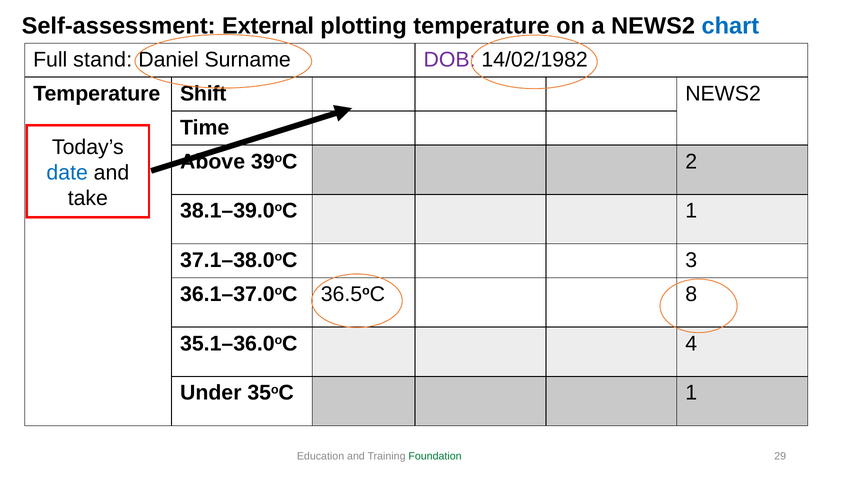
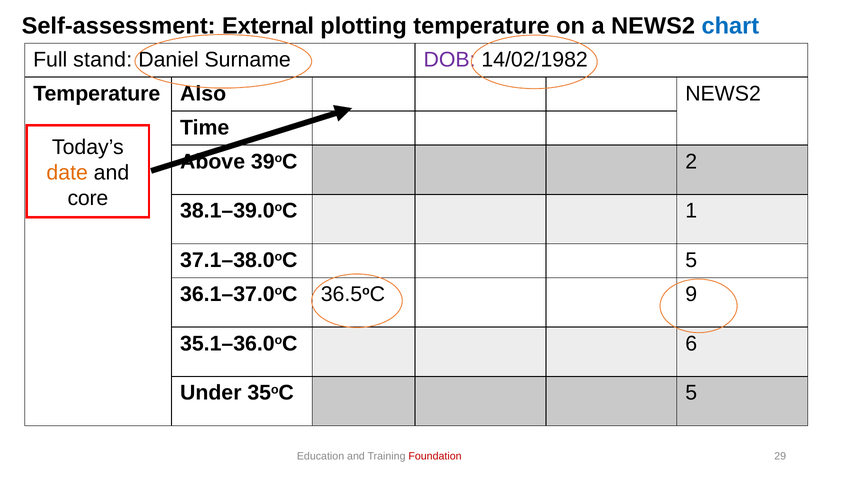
Shift: Shift -> Also
date colour: blue -> orange
take: take -> core
37.1–38.0oC 3: 3 -> 5
8: 8 -> 9
4: 4 -> 6
35oC 1: 1 -> 5
Foundation colour: green -> red
